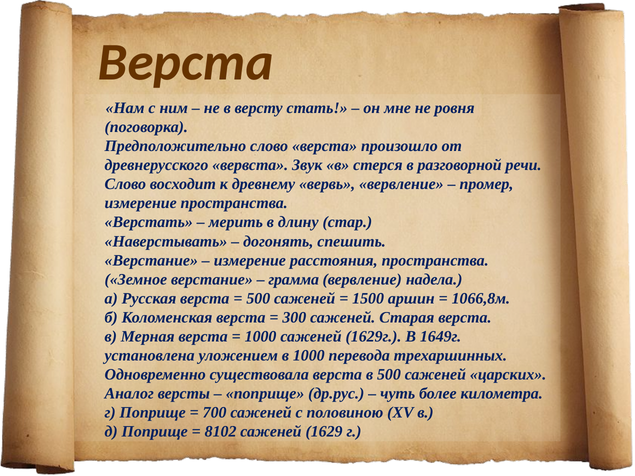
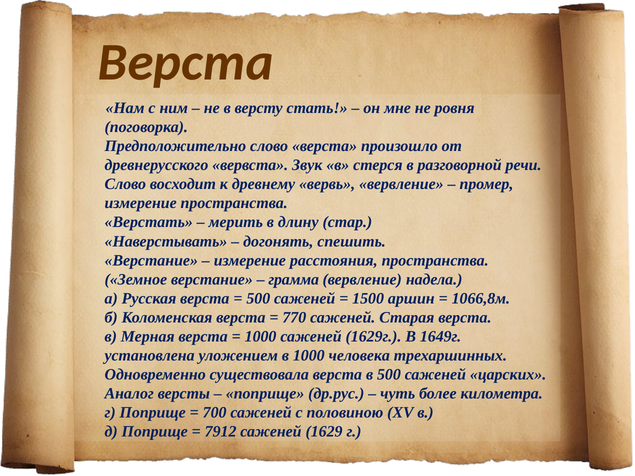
300: 300 -> 770
перевода: перевода -> человека
8102: 8102 -> 7912
